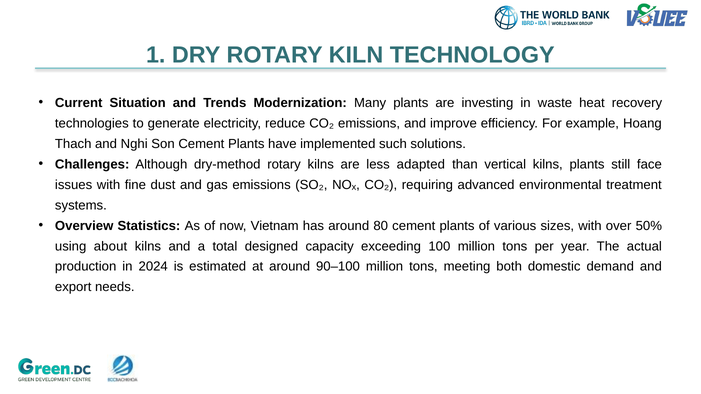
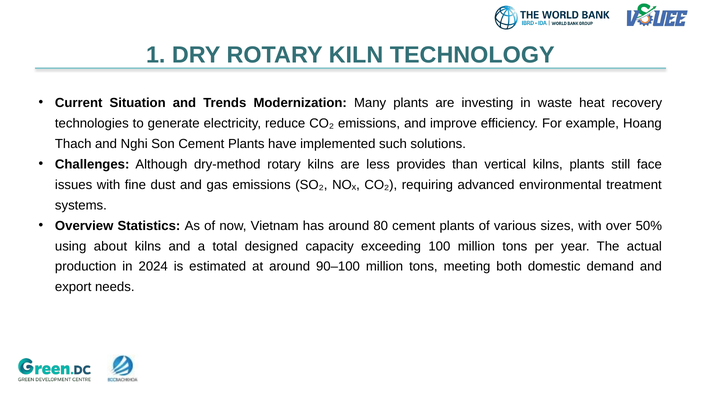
adapted: adapted -> provides
